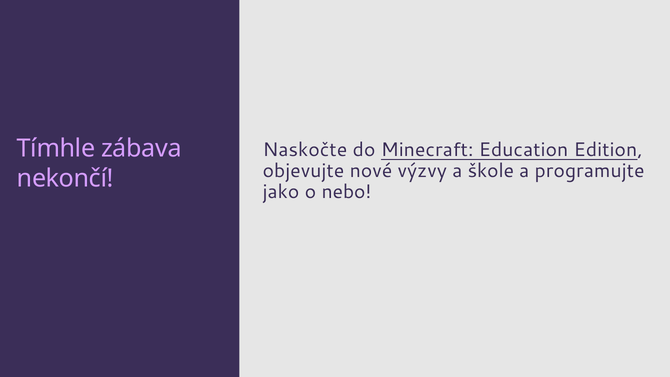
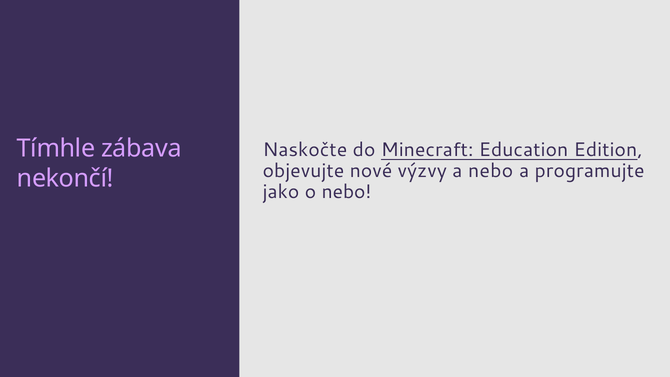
a škole: škole -> nebo
